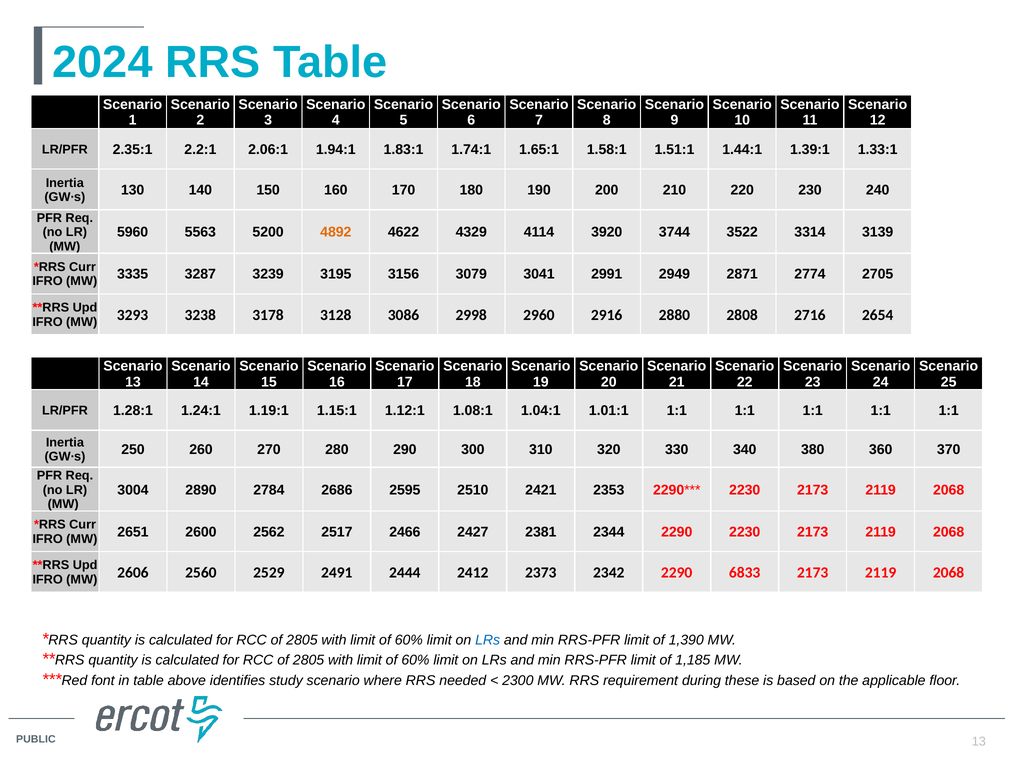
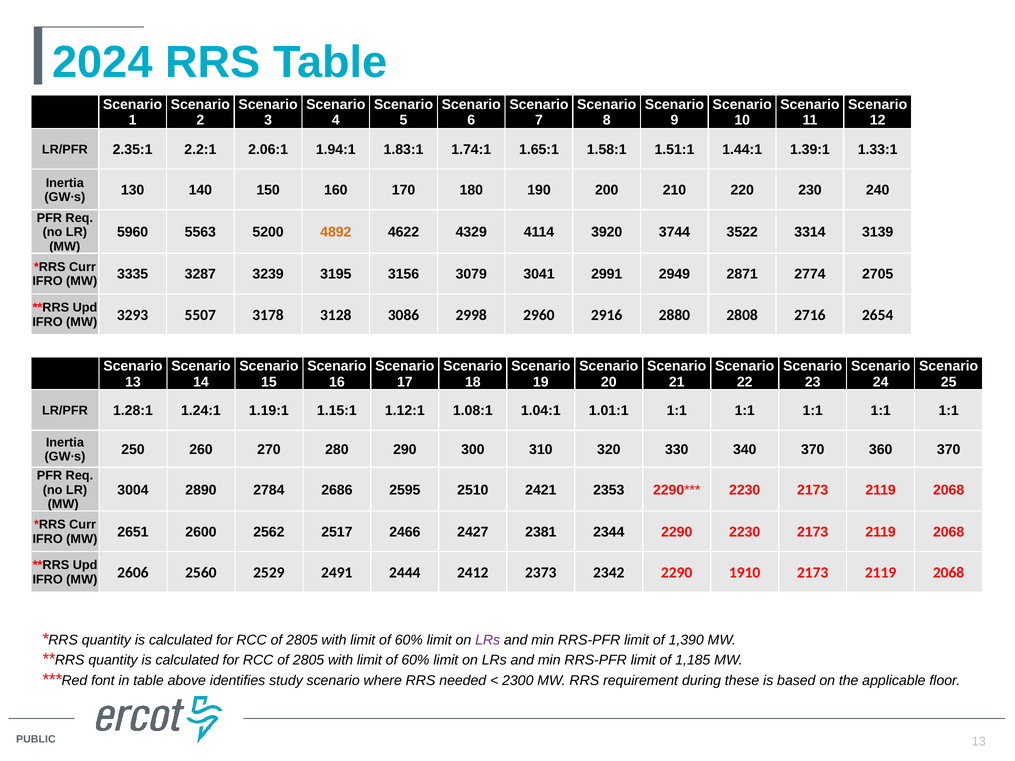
3238: 3238 -> 5507
340 380: 380 -> 370
6833: 6833 -> 1910
LRs at (488, 640) colour: blue -> purple
